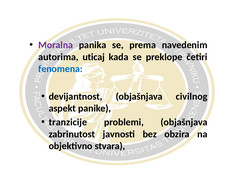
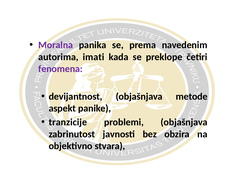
uticaj: uticaj -> imati
fenomena colour: blue -> purple
civilnog: civilnog -> metode
